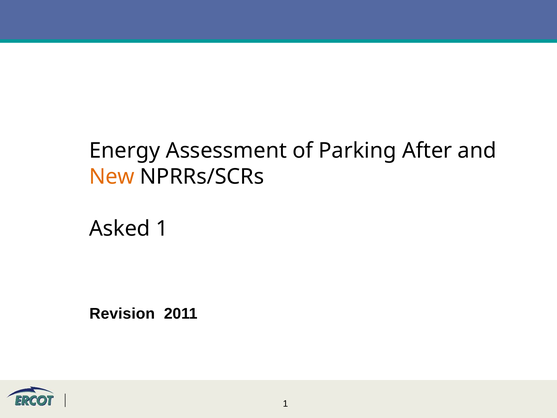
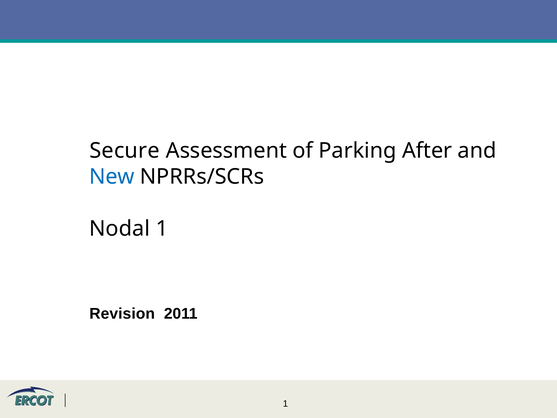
Energy: Energy -> Secure
New colour: orange -> blue
Asked: Asked -> Nodal
